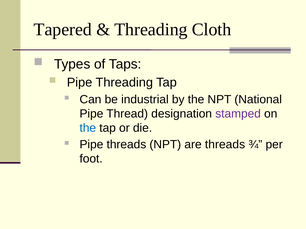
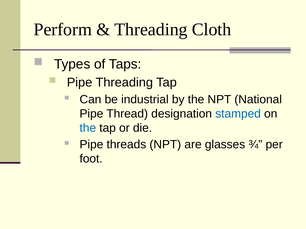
Tapered: Tapered -> Perform
stamped colour: purple -> blue
are threads: threads -> glasses
